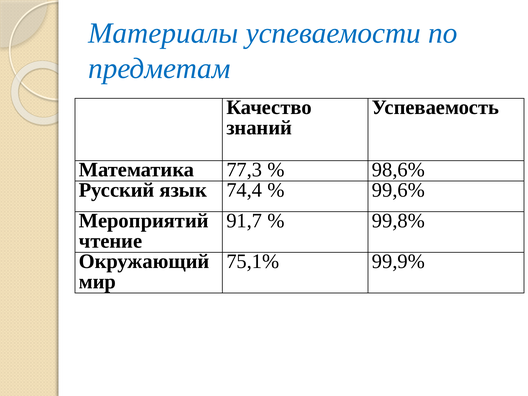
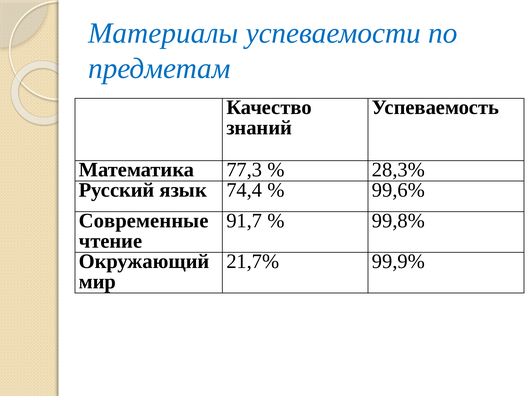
98,6%: 98,6% -> 28,3%
Мероприятий: Мероприятий -> Современные
75,1%: 75,1% -> 21,7%
